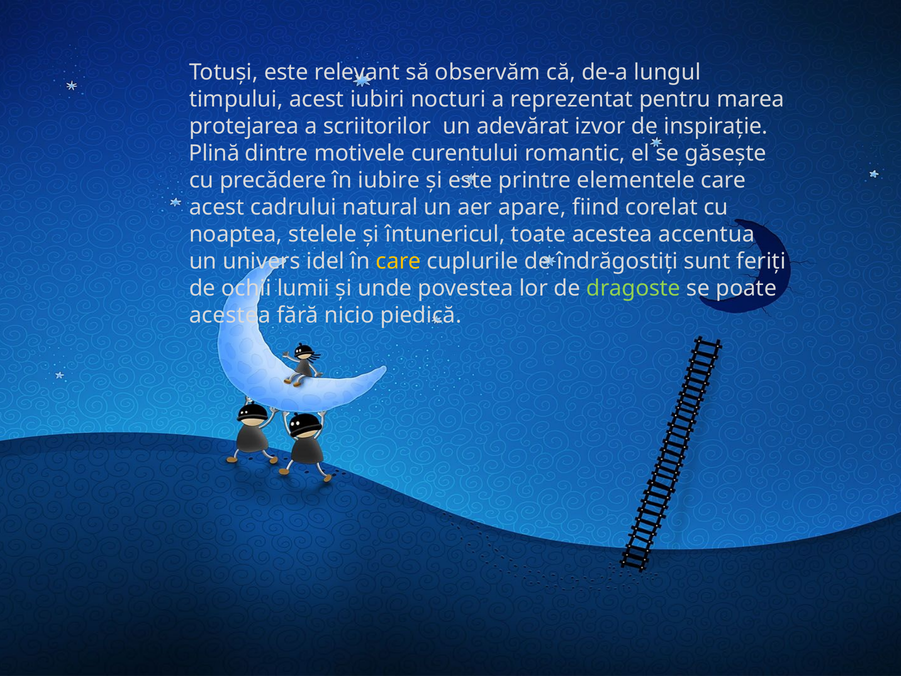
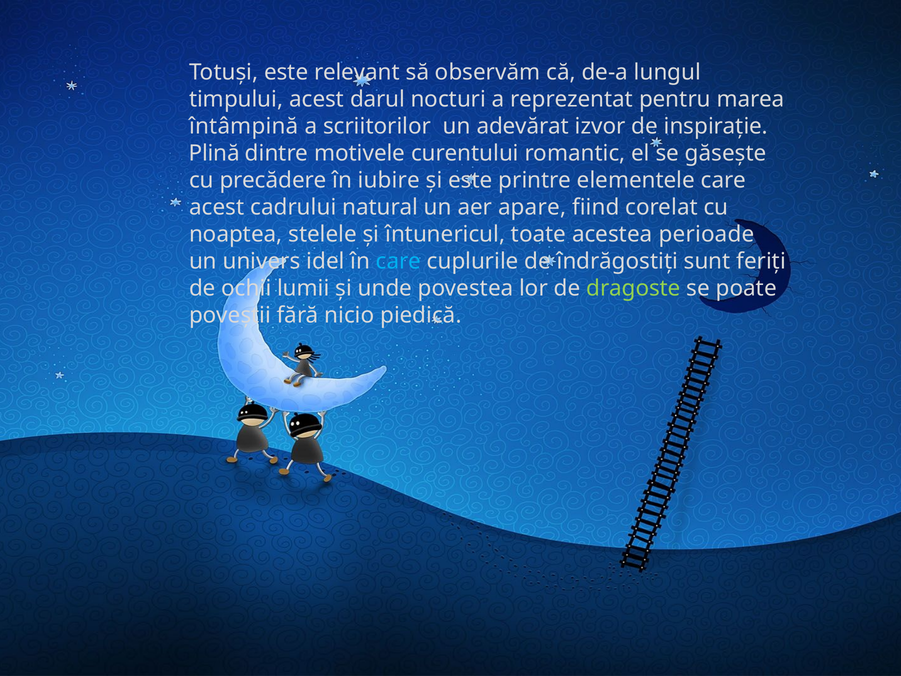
iubiri: iubiri -> darul
protejarea: protejarea -> întâmpină
accentua: accentua -> perioade
care at (398, 261) colour: yellow -> light blue
acestea at (230, 315): acestea -> poveştii
